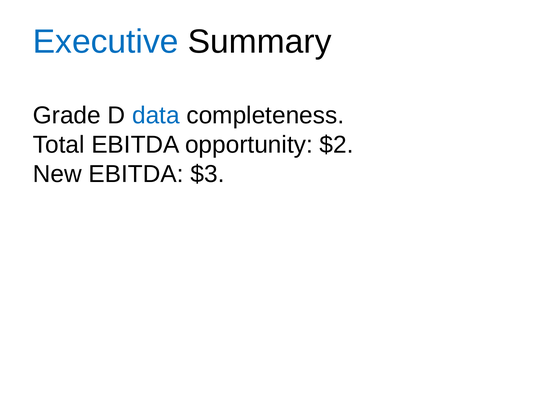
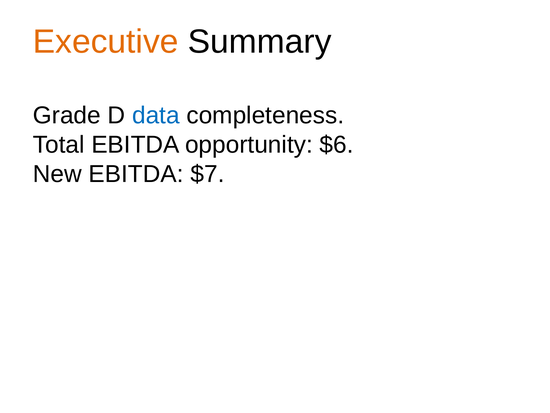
Executive colour: blue -> orange
$2: $2 -> $6
$3: $3 -> $7
